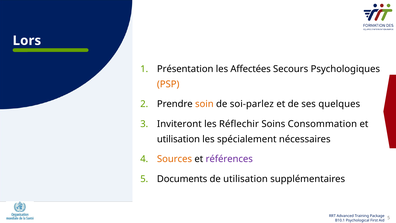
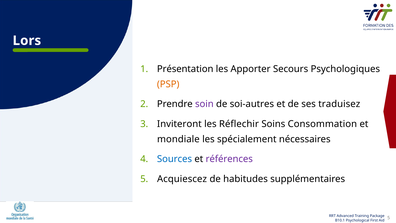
Affectées: Affectées -> Apporter
soin colour: orange -> purple
soi-parlez: soi-parlez -> soi-autres
quelques: quelques -> traduisez
utilisation at (178, 139): utilisation -> mondiale
Sources colour: orange -> blue
Documents: Documents -> Acquiescez
de utilisation: utilisation -> habitudes
